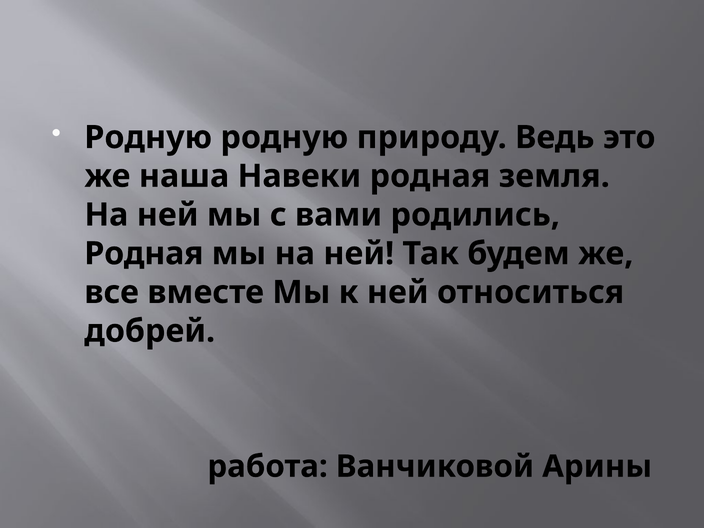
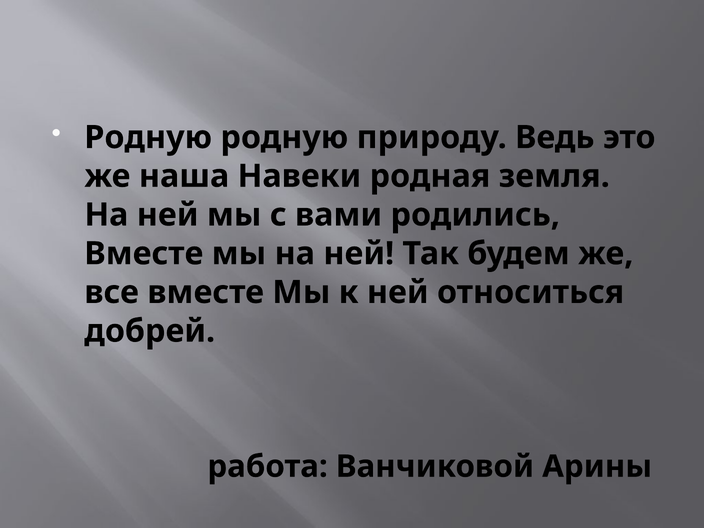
Родная at (144, 254): Родная -> Вместе
